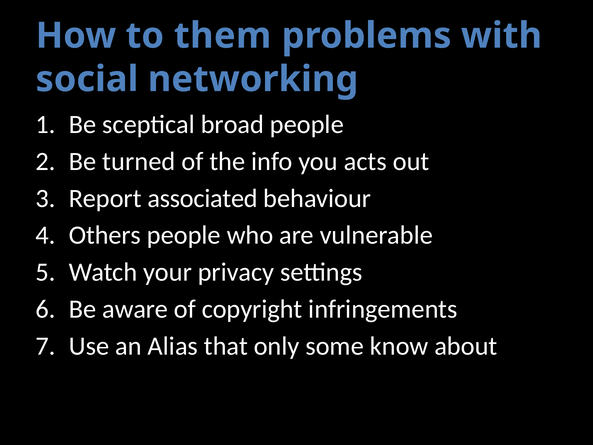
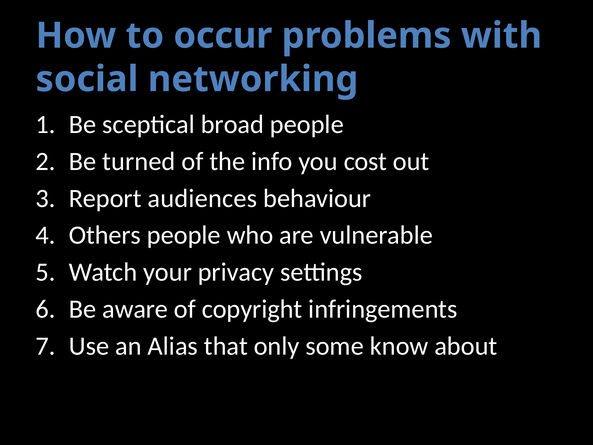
them: them -> occur
acts: acts -> cost
associated: associated -> audiences
